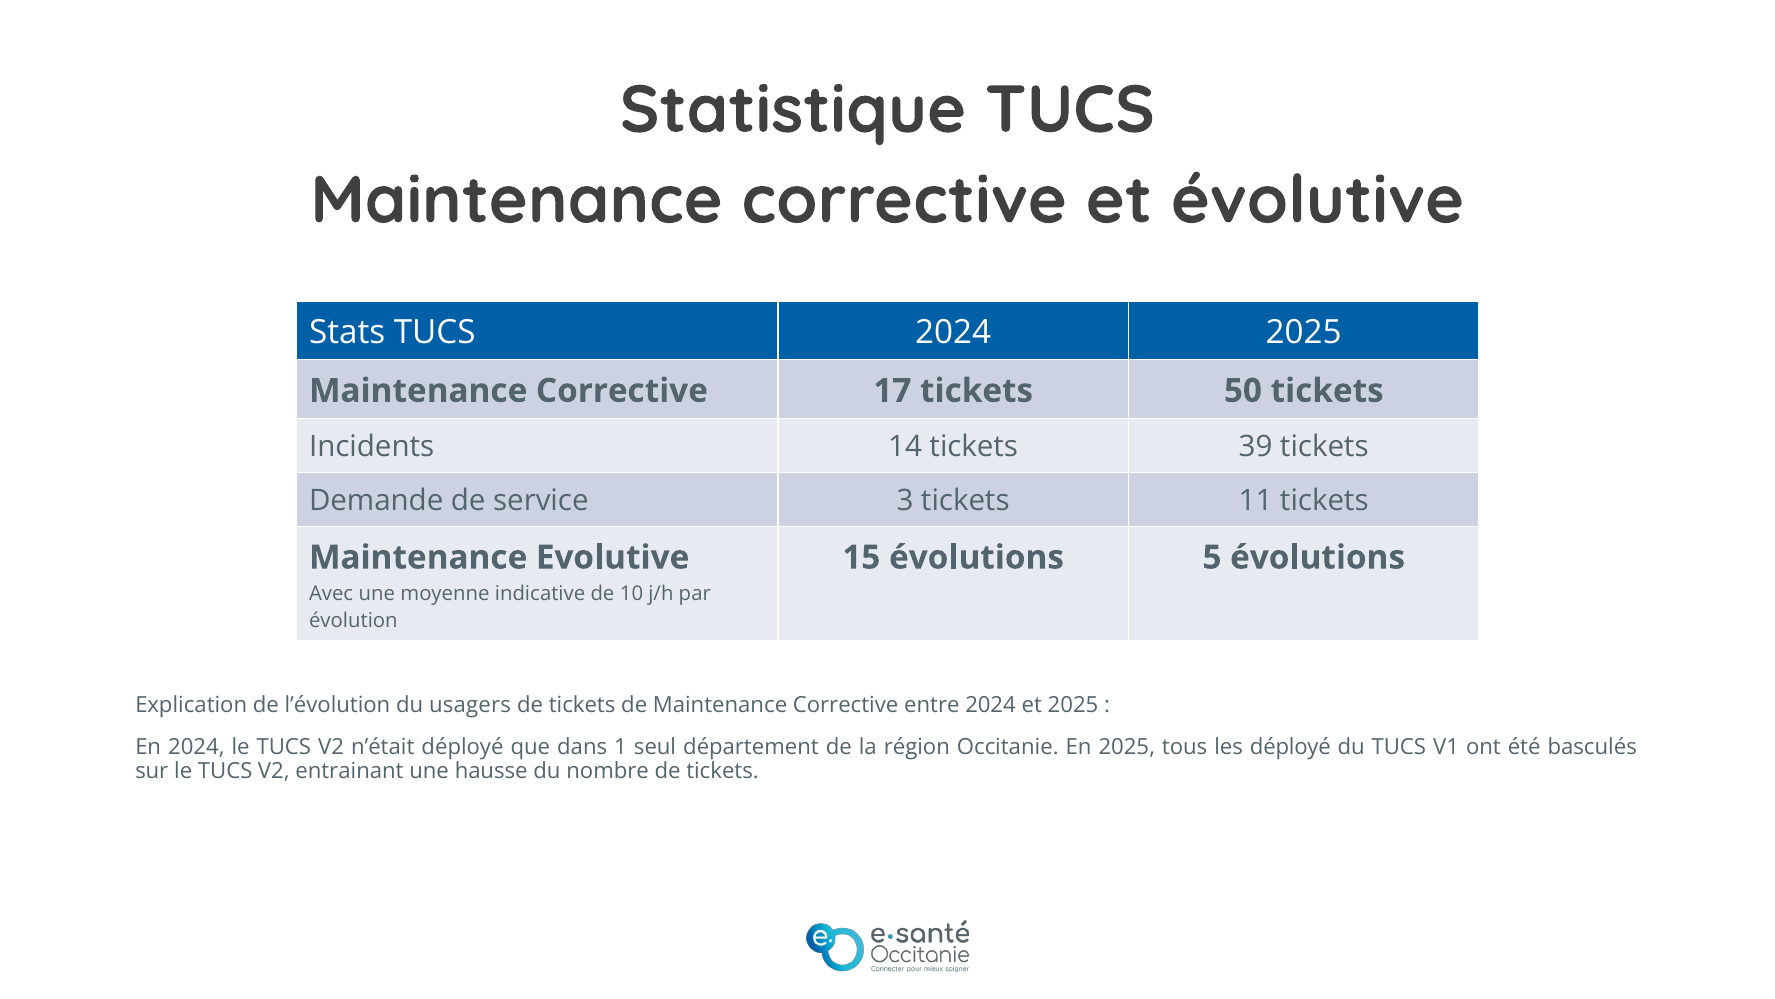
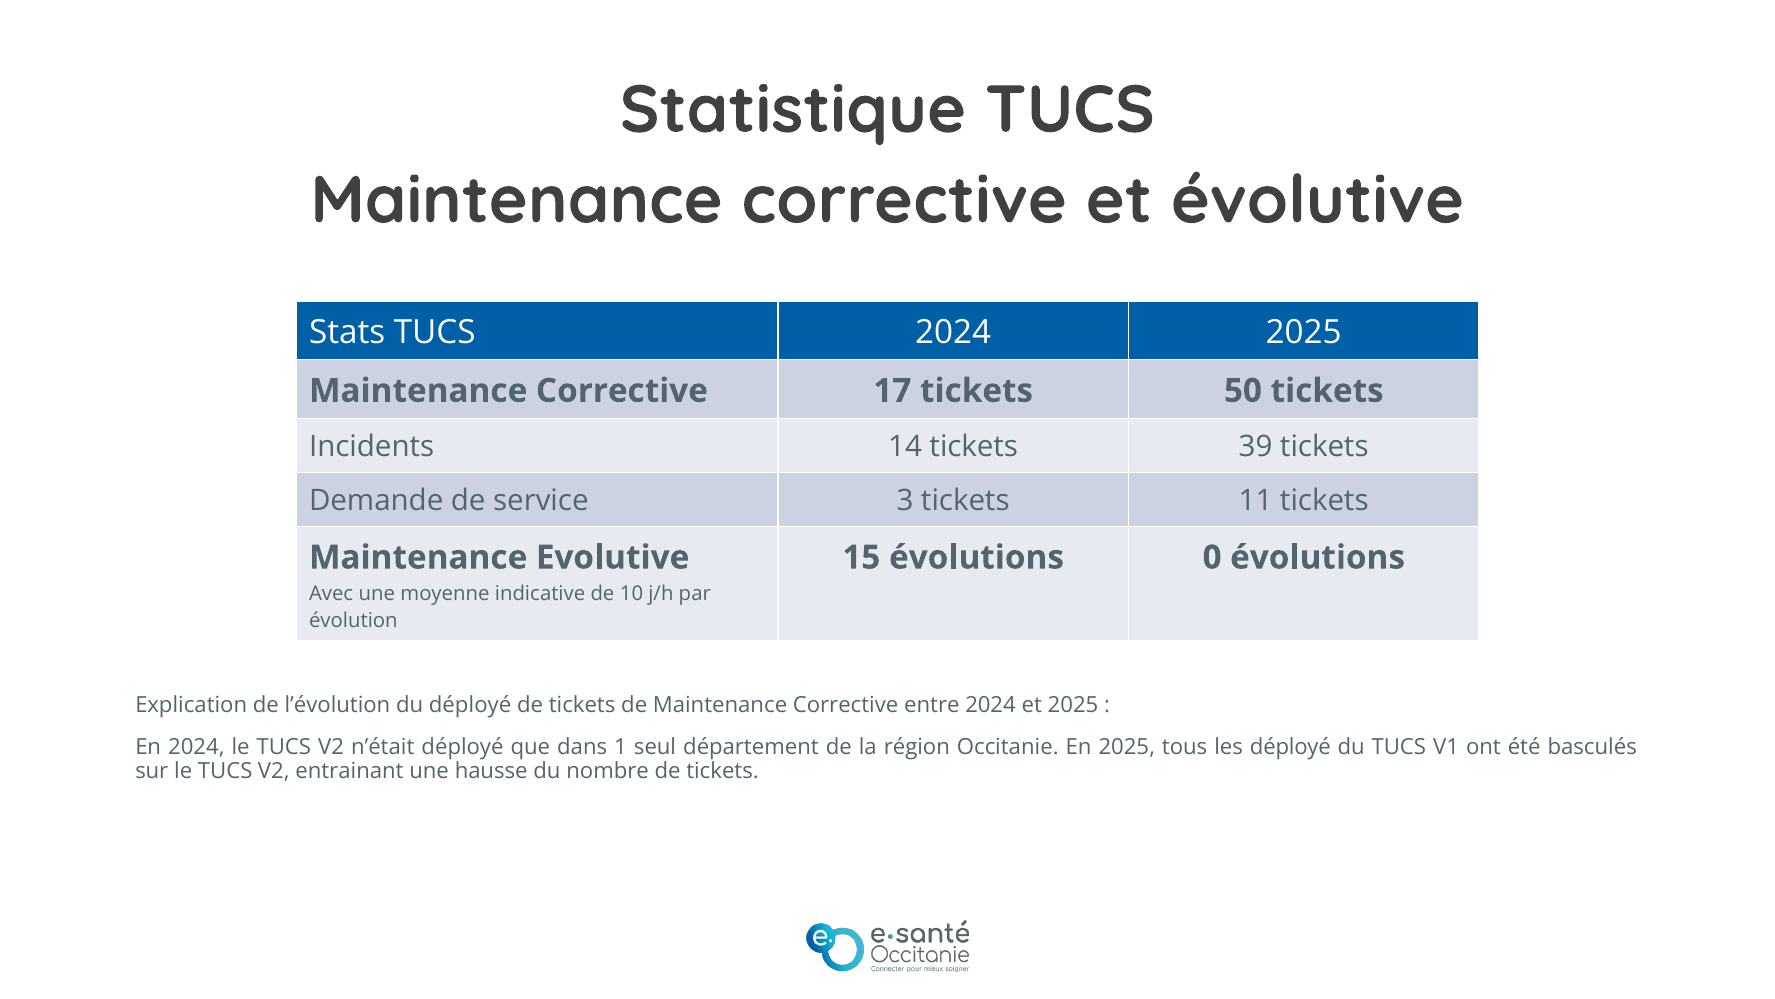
5: 5 -> 0
du usagers: usagers -> déployé
